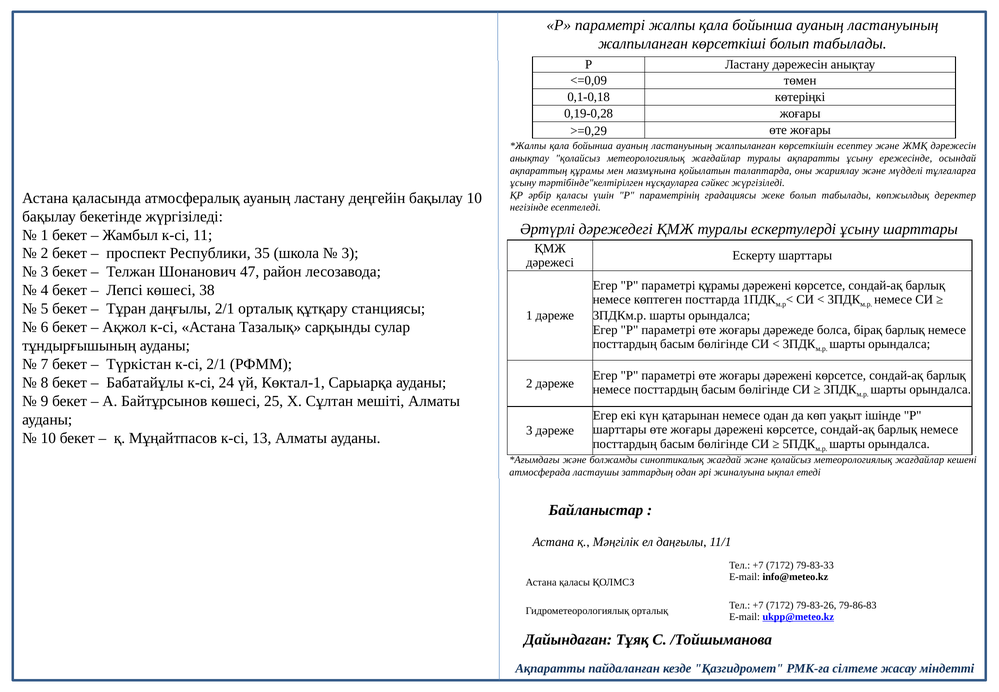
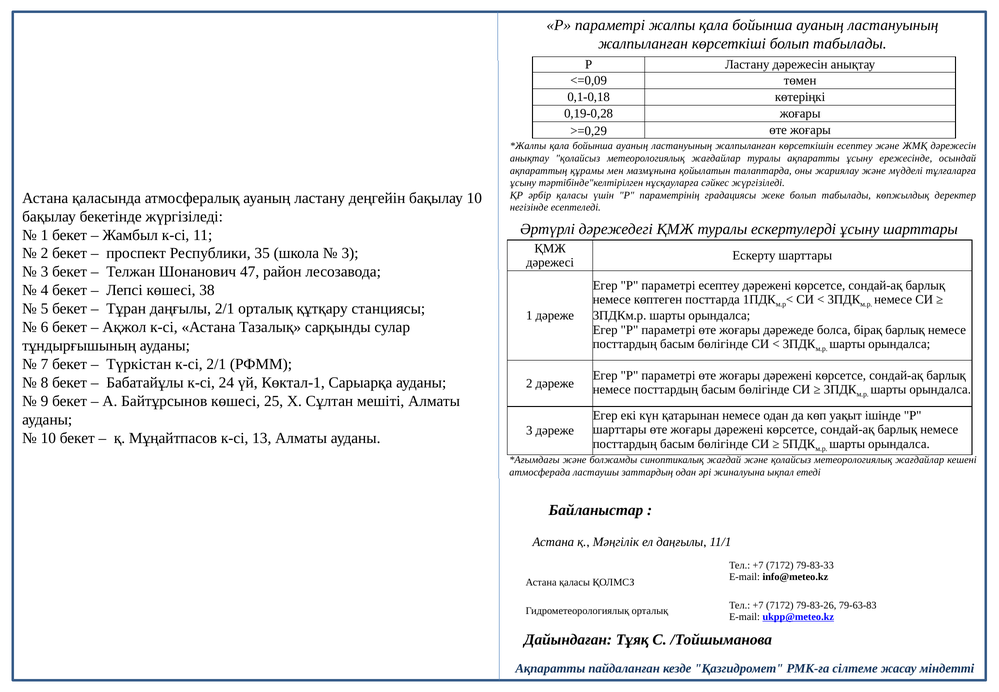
параметрі құрамы: құрамы -> есептеу
79-86-83: 79-86-83 -> 79-63-83
